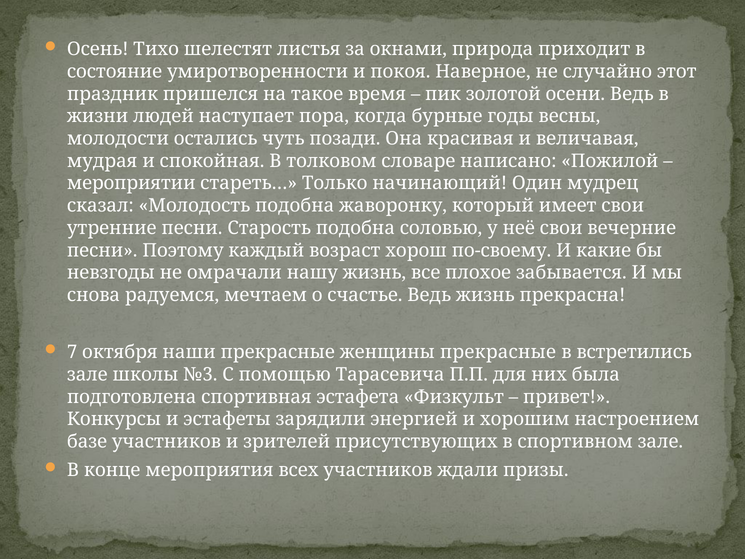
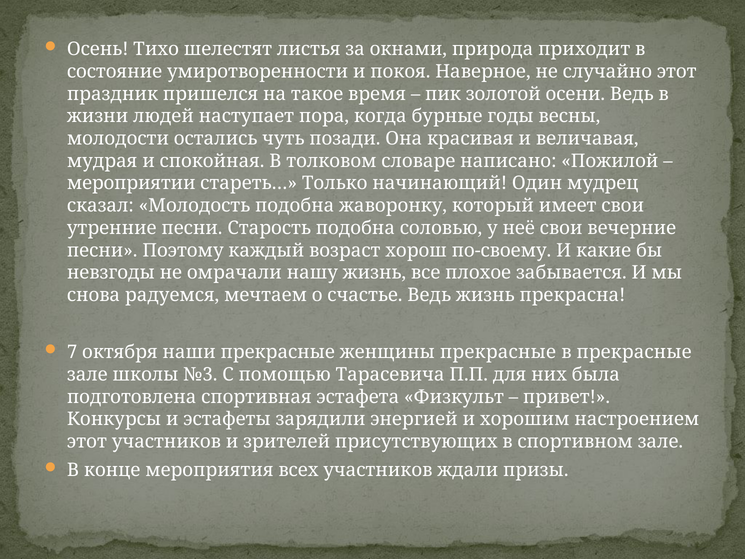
в встретились: встретились -> прекрасные
базе at (87, 441): базе -> этот
